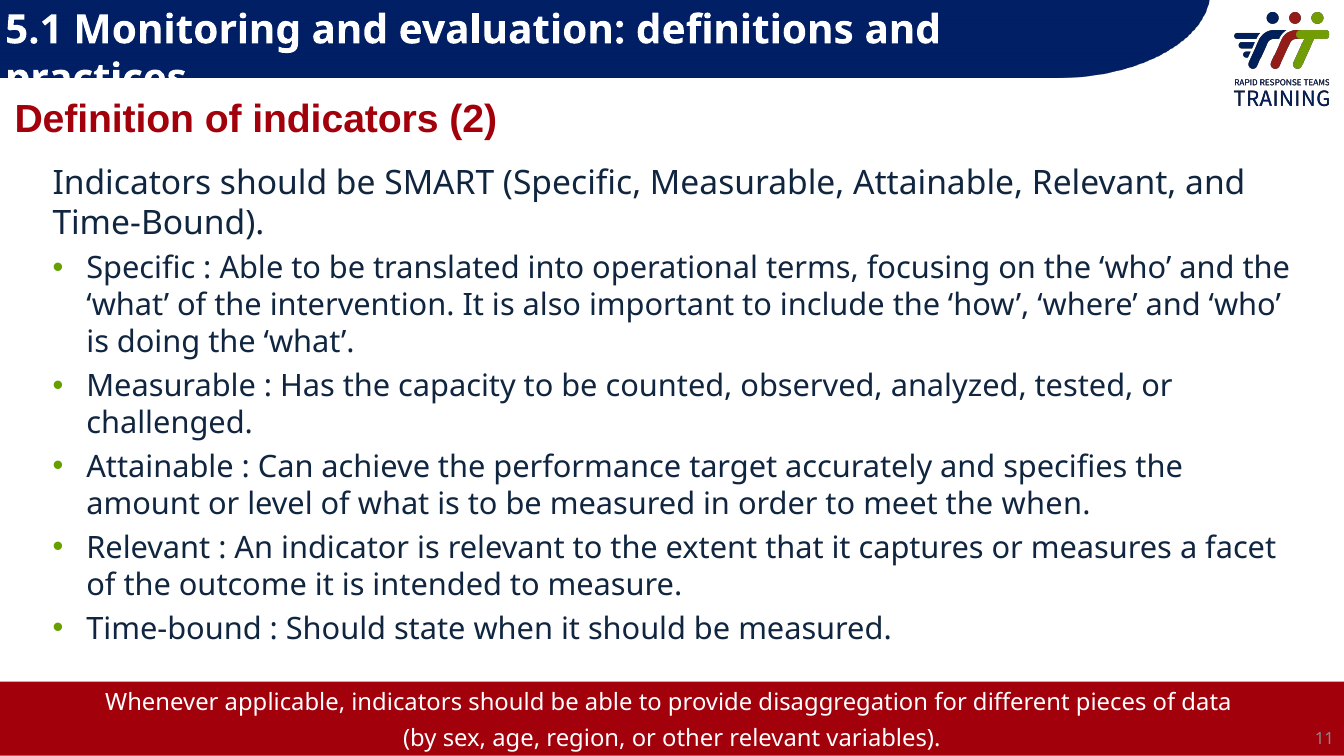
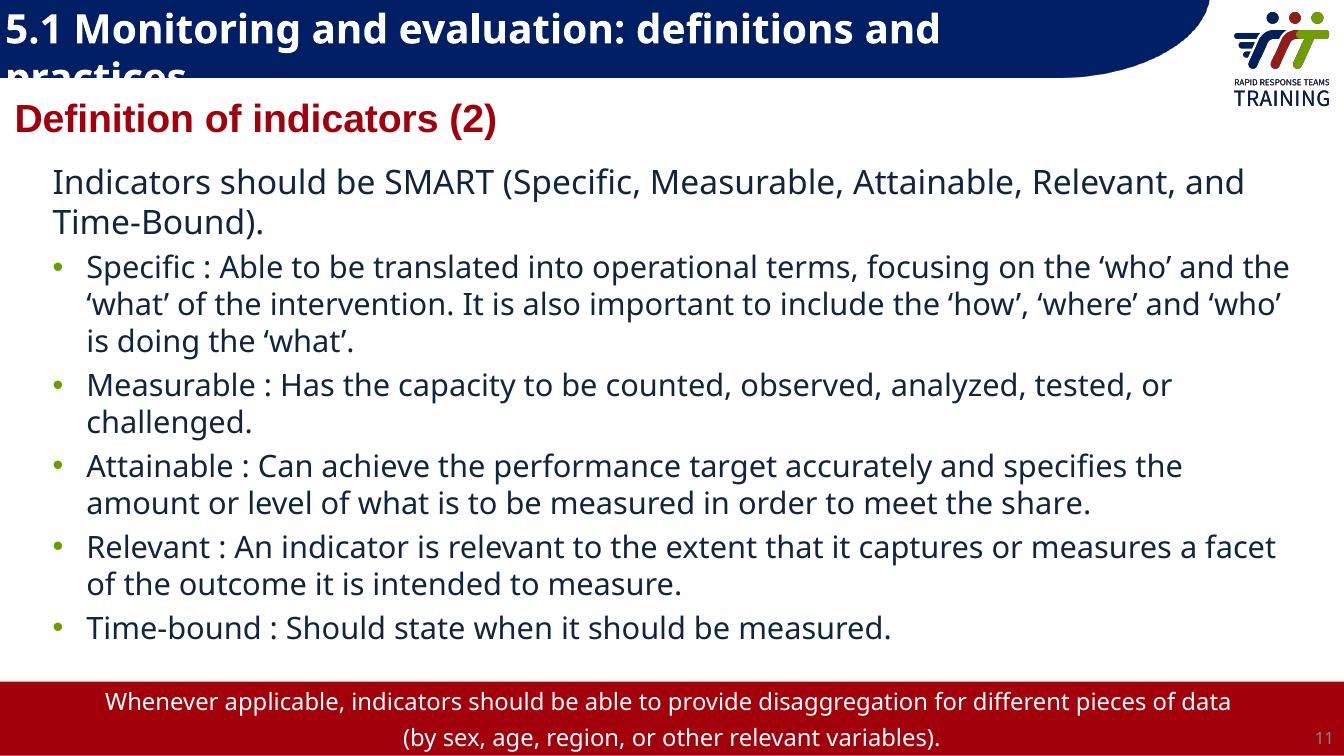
the when: when -> share
